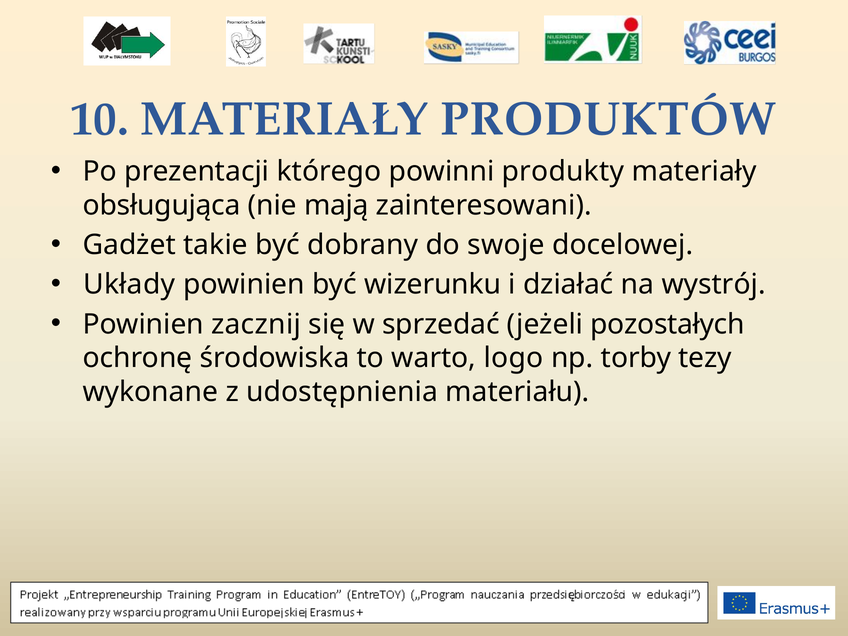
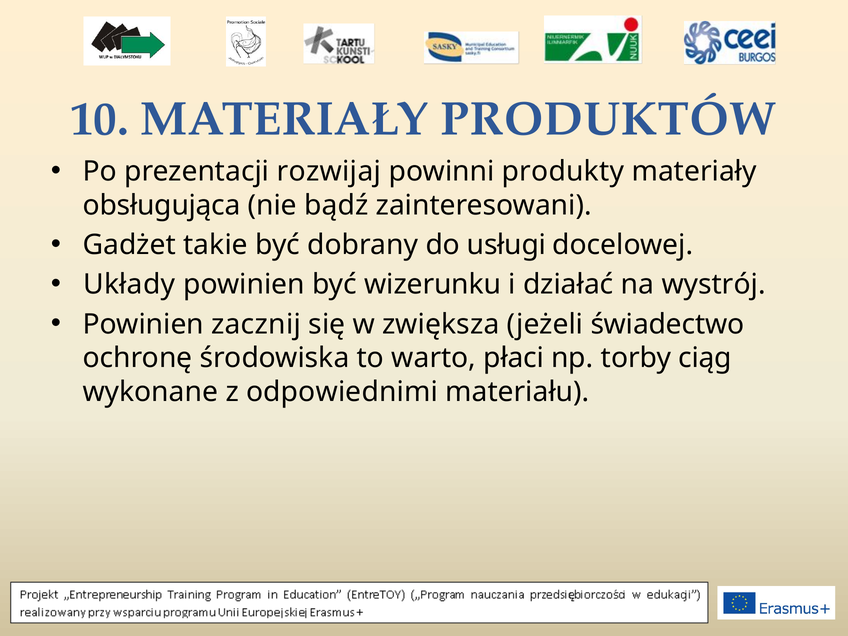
którego: którego -> rozwijaj
mają: mają -> bądź
swoje: swoje -> usługi
sprzedać: sprzedać -> zwiększa
pozostałych: pozostałych -> świadectwo
logo: logo -> płaci
tezy: tezy -> ciąg
udostępnienia: udostępnienia -> odpowiednimi
